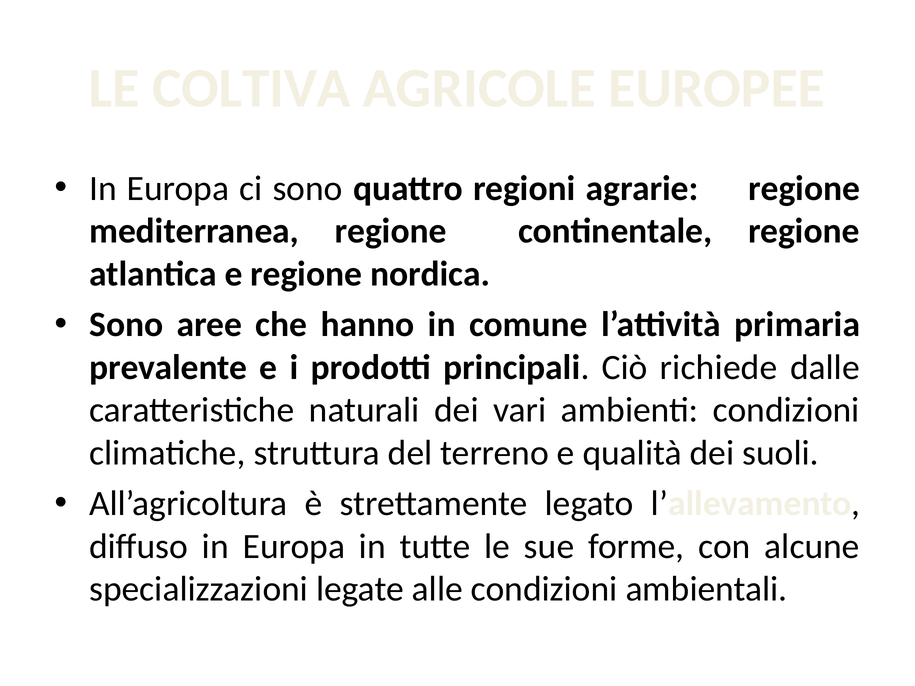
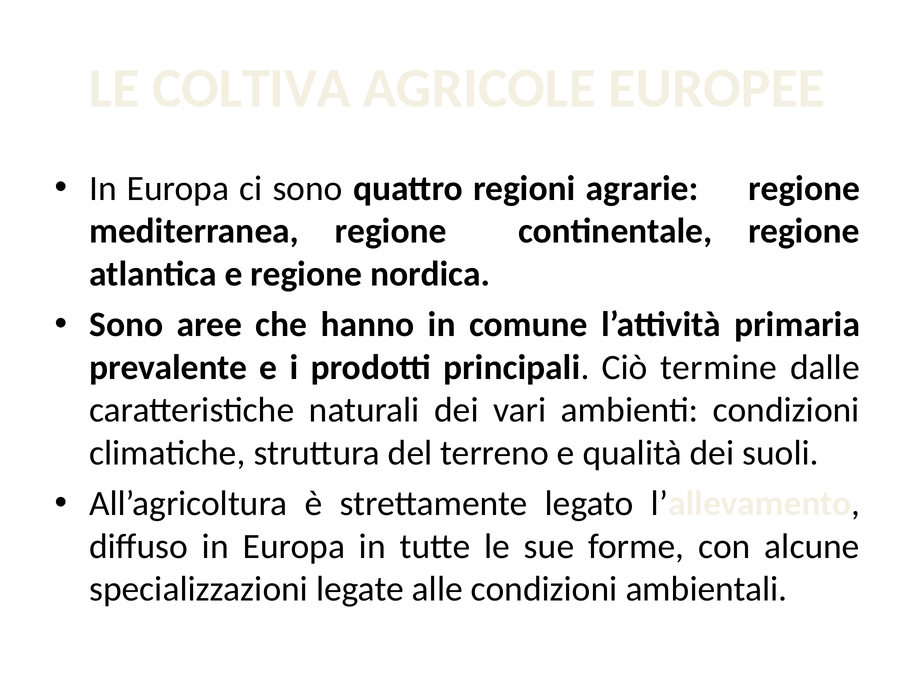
richiede: richiede -> termine
